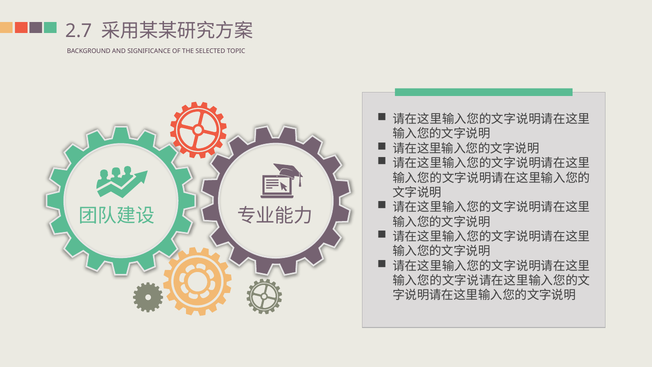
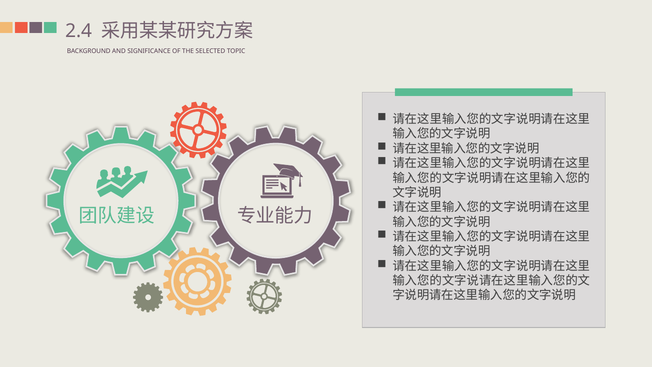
2.7: 2.7 -> 2.4
